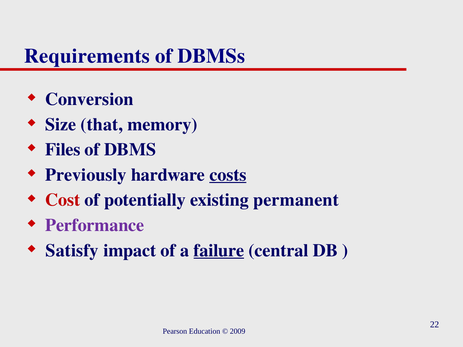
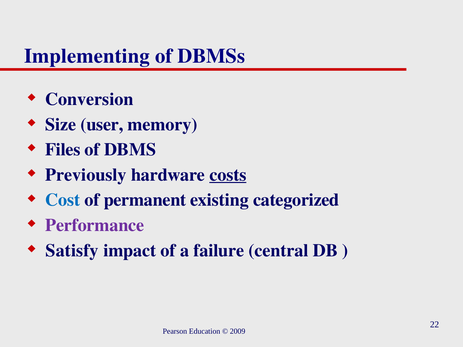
Requirements: Requirements -> Implementing
that: that -> user
Cost colour: red -> blue
potentially: potentially -> permanent
permanent: permanent -> categorized
failure underline: present -> none
